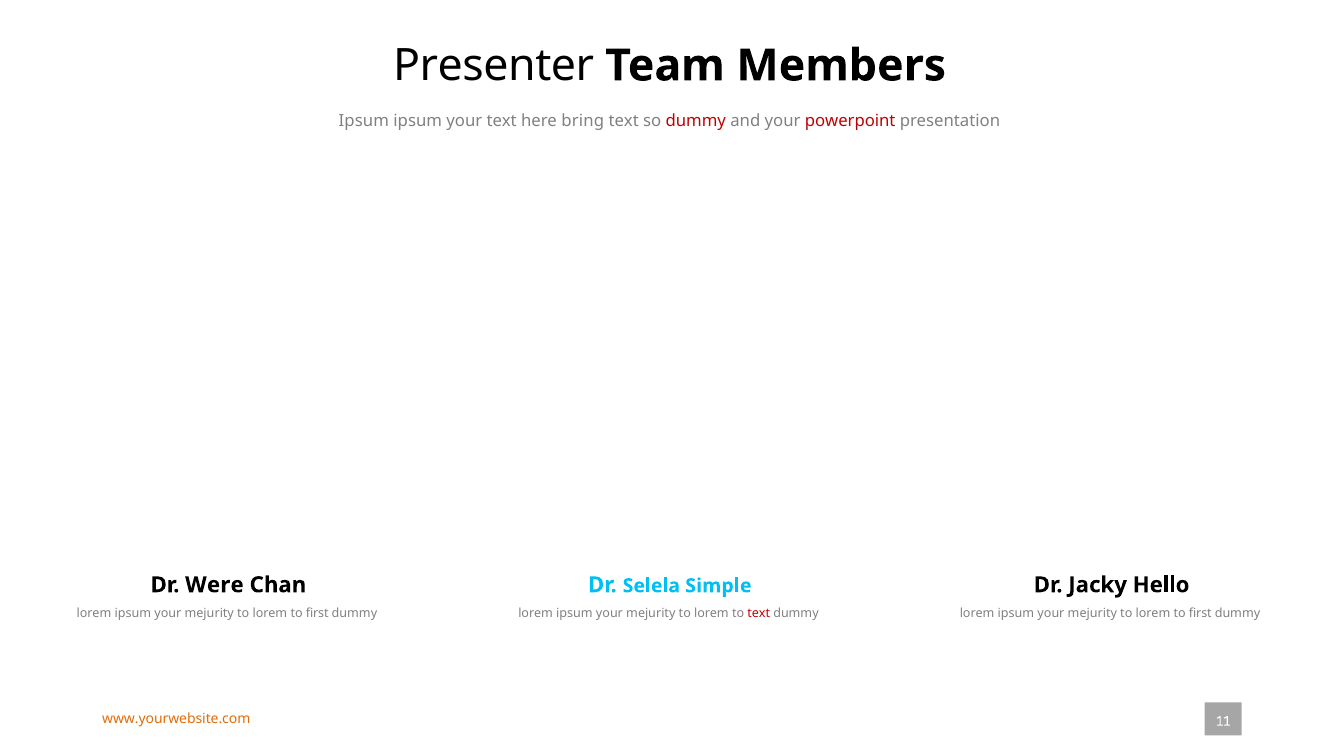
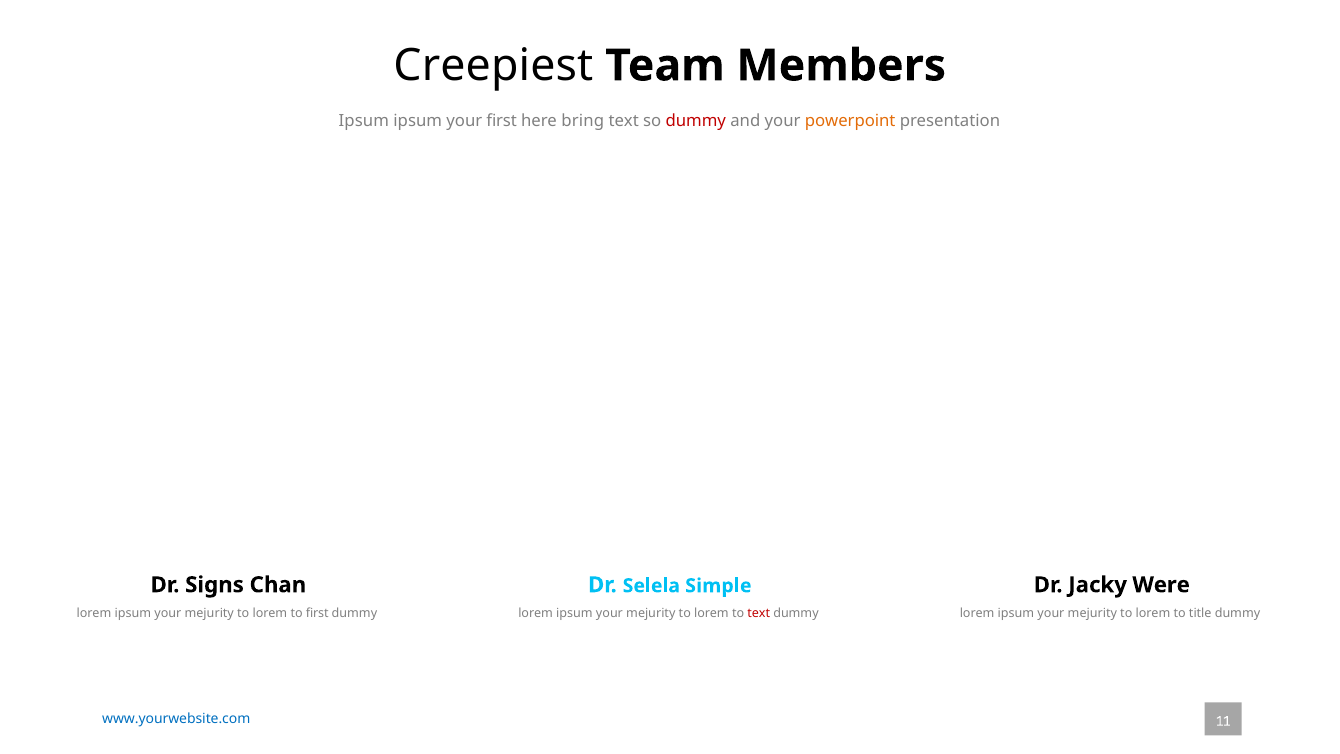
Presenter: Presenter -> Creepiest
your text: text -> first
powerpoint colour: red -> orange
Were: Were -> Signs
Hello: Hello -> Were
first at (1200, 613): first -> title
www.yourwebsite.com colour: orange -> blue
